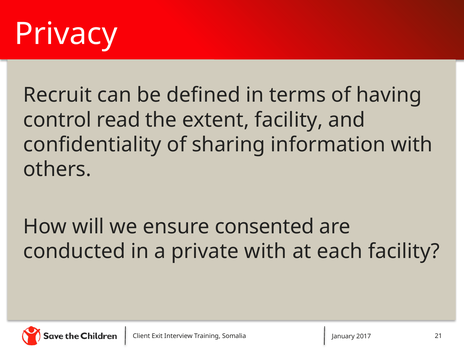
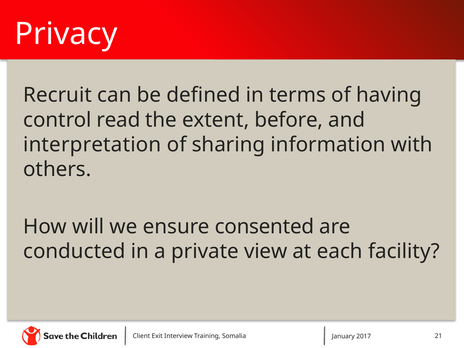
extent facility: facility -> before
confidentiality: confidentiality -> interpretation
private with: with -> view
